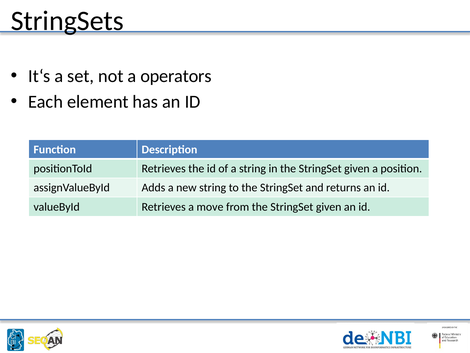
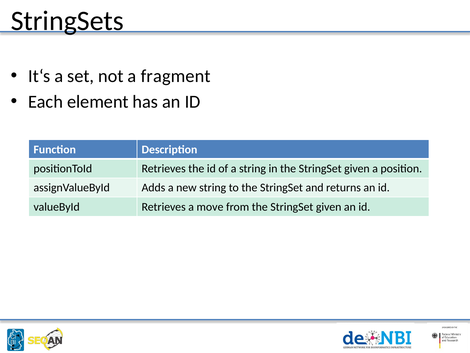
operators: operators -> fragment
